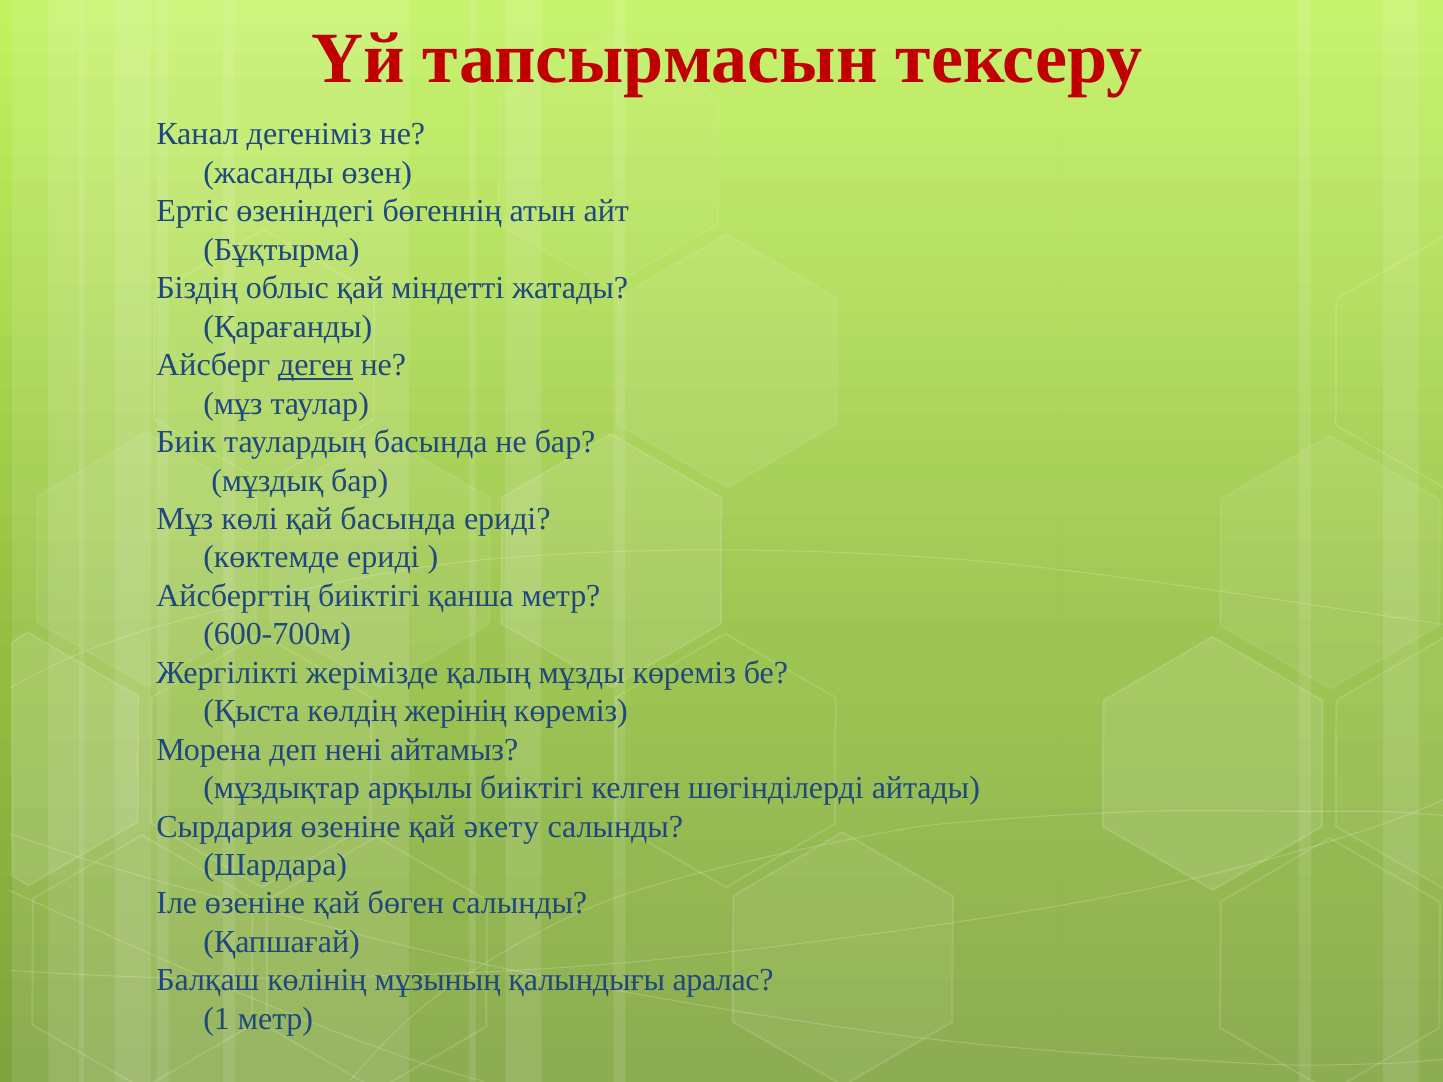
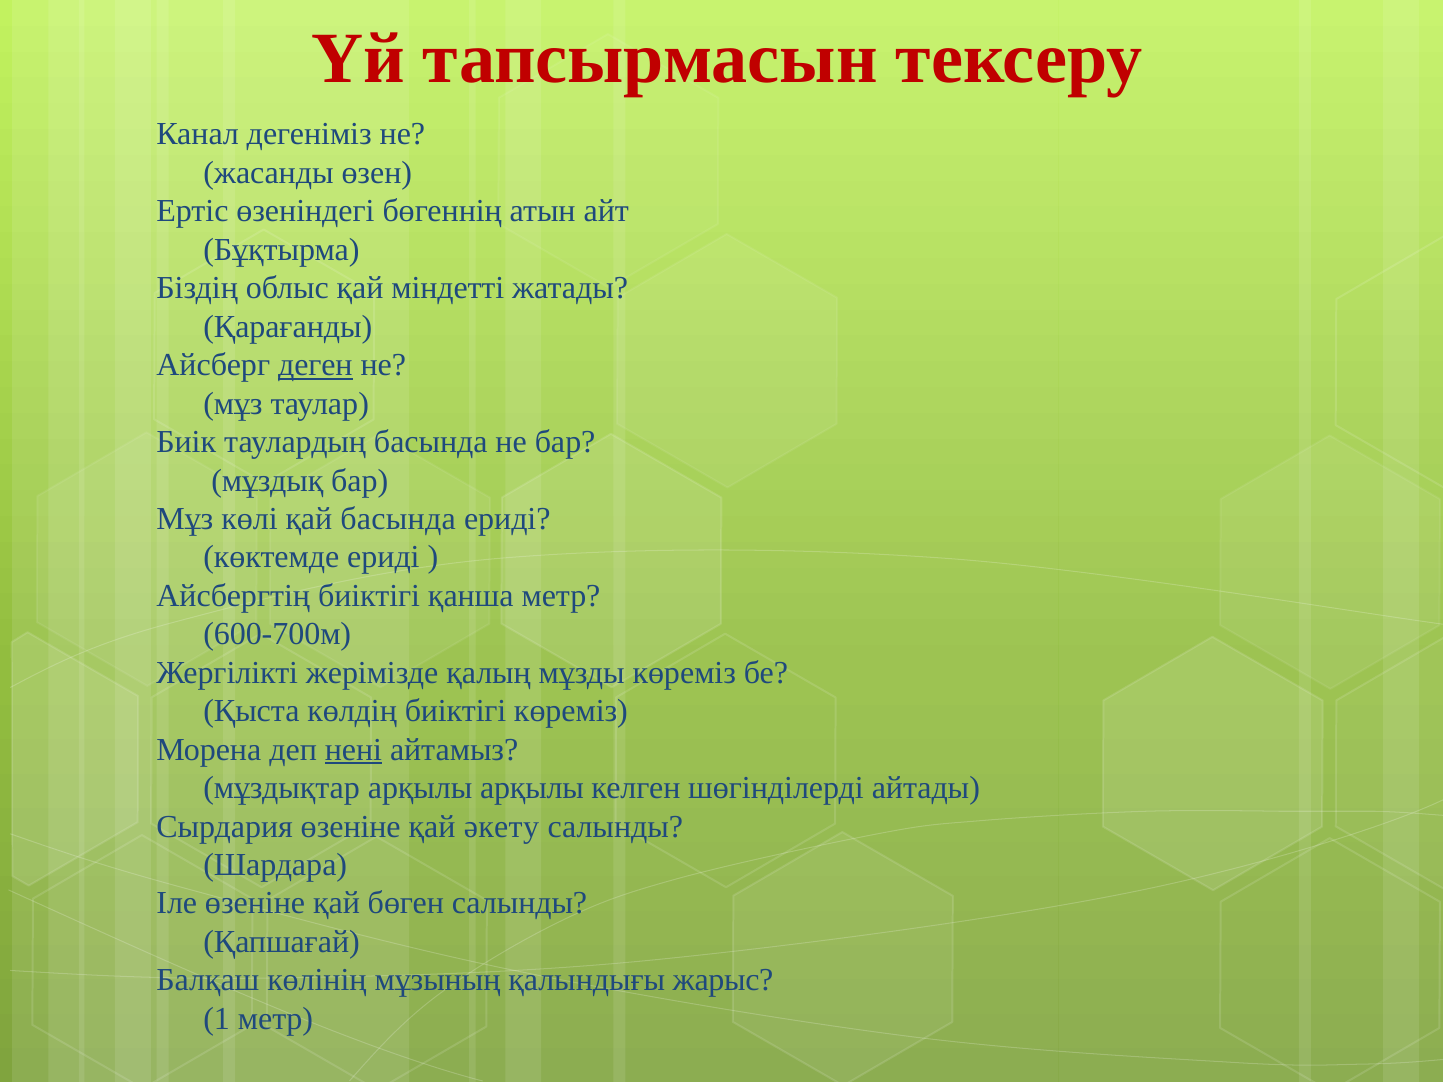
көлдің жерінің: жерінің -> биіктігі
нені underline: none -> present
арқылы биіктігі: биіктігі -> арқылы
аралас: аралас -> жарыс
